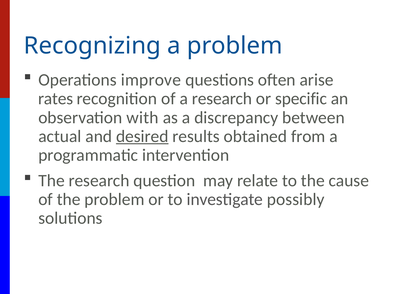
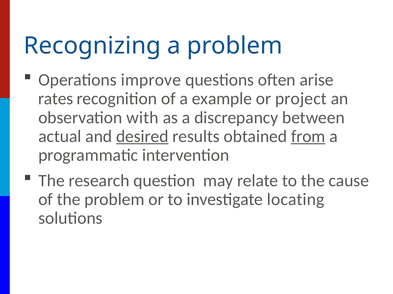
a research: research -> example
specific: specific -> project
from underline: none -> present
possibly: possibly -> locating
